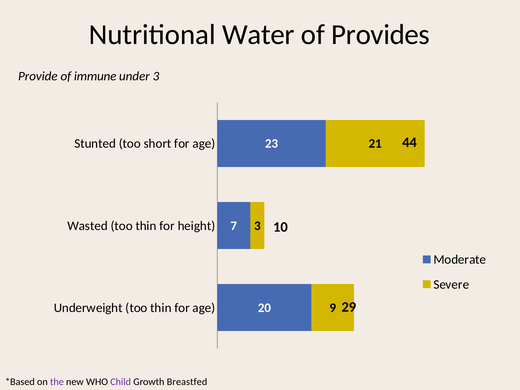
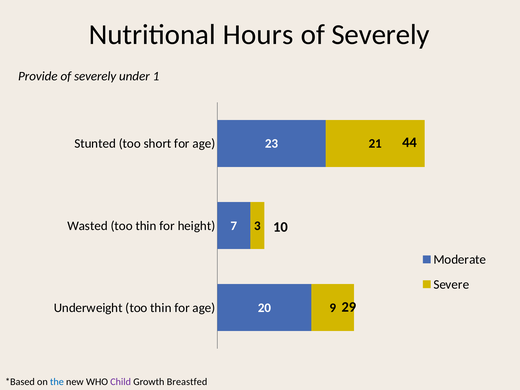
Water: Water -> Hours
Provides at (381, 35): Provides -> Severely
immune at (95, 76): immune -> severely
under 3: 3 -> 1
the colour: purple -> blue
